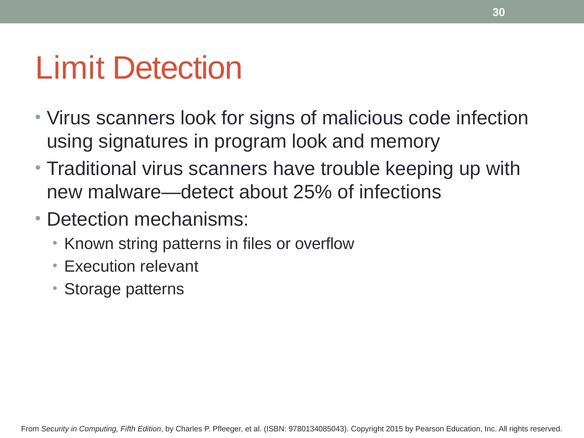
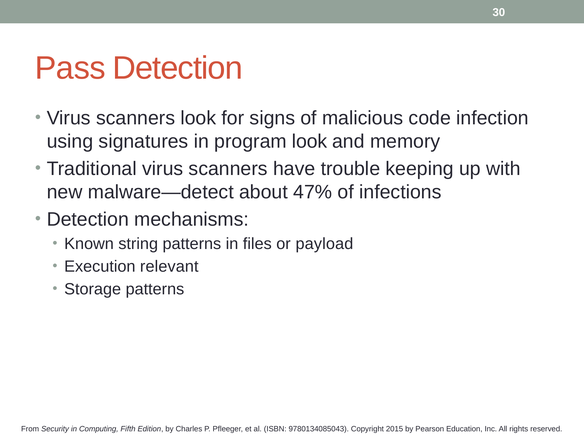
Limit: Limit -> Pass
25%: 25% -> 47%
overflow: overflow -> payload
